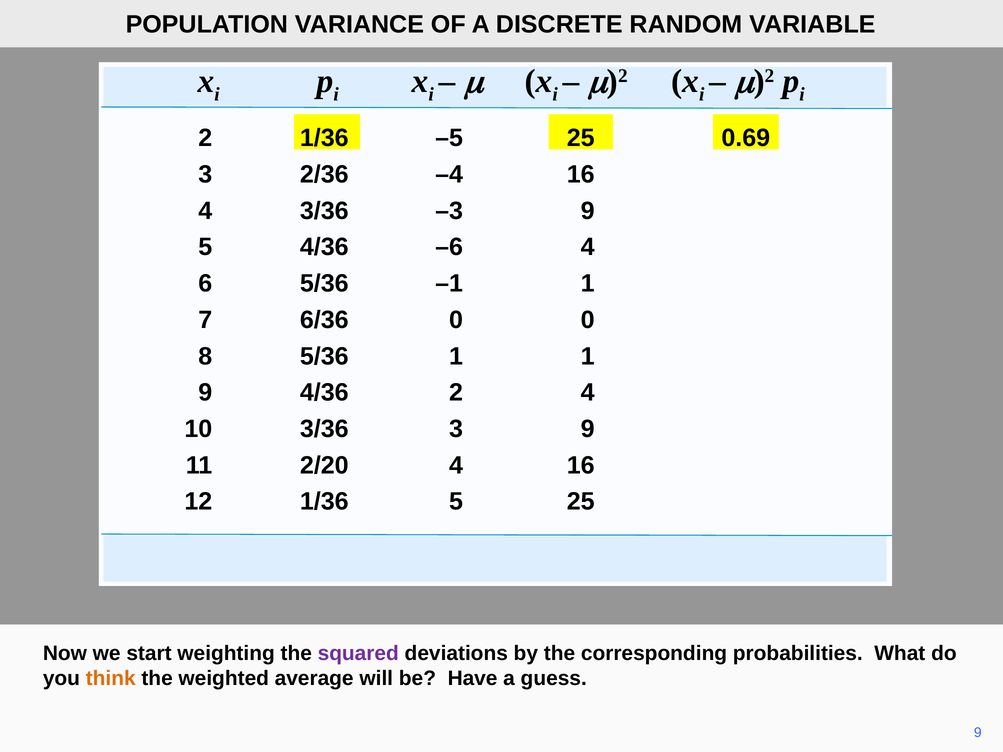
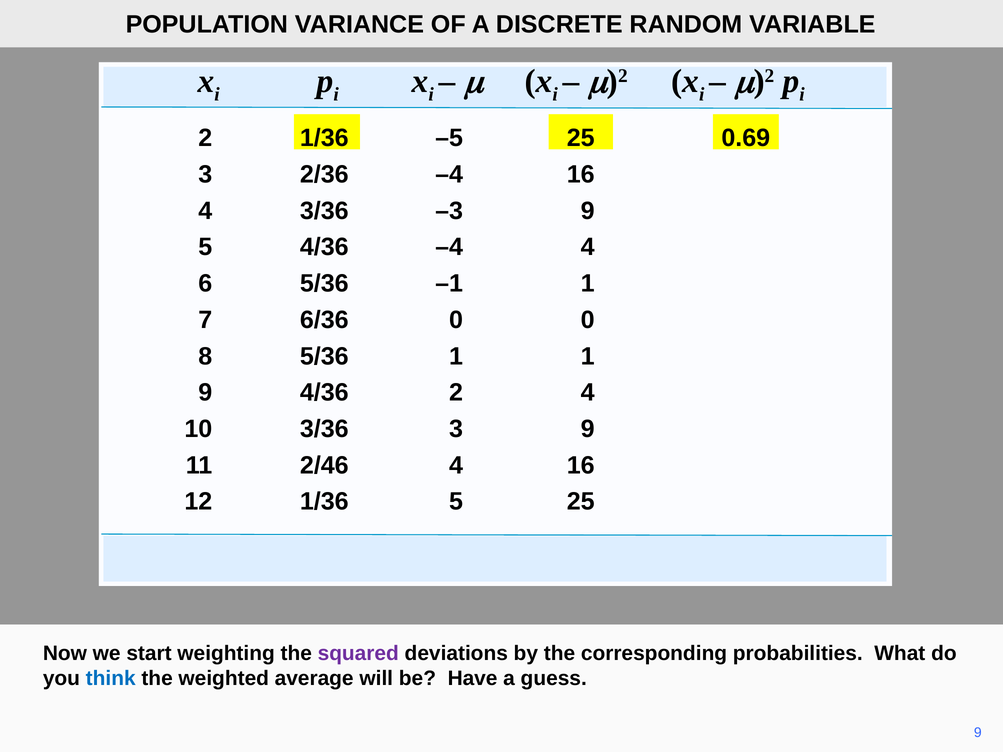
4/36 –6: –6 -> –4
2/20: 2/20 -> 2/46
think colour: orange -> blue
